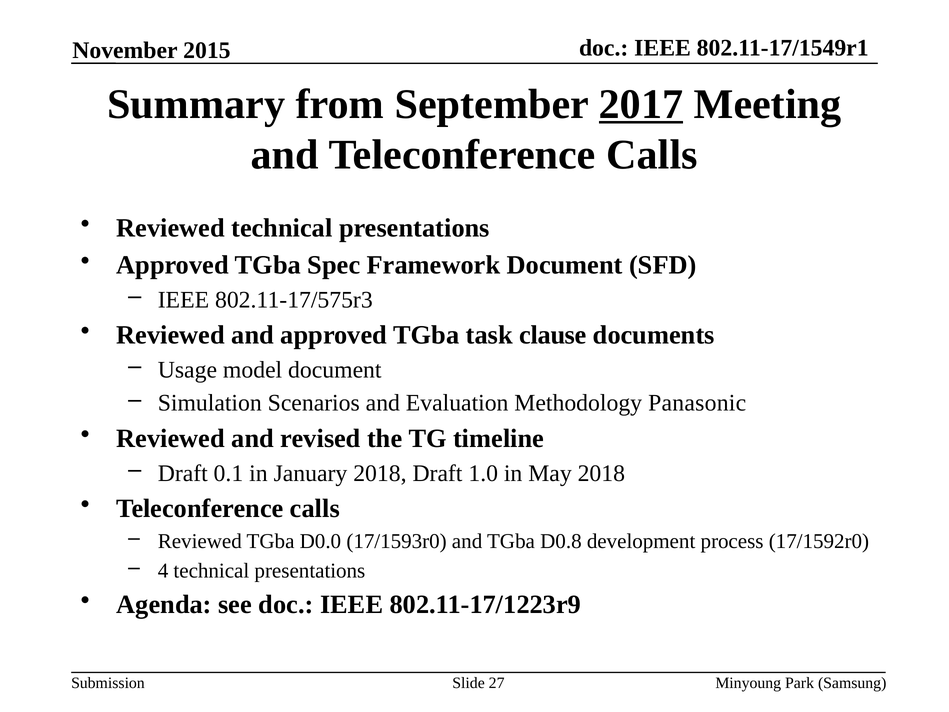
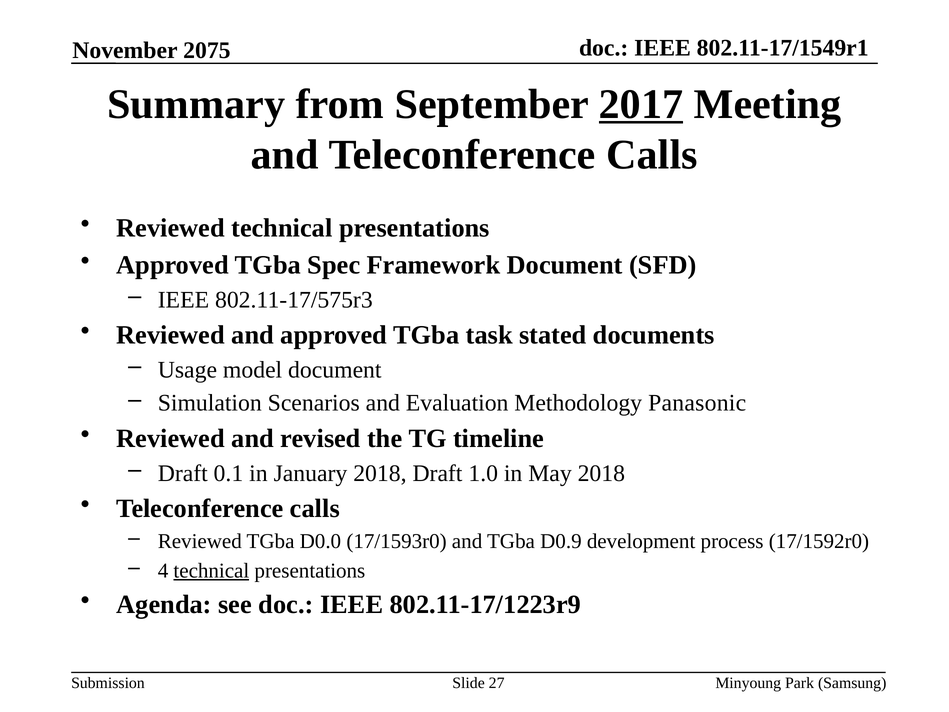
2015: 2015 -> 2075
clause: clause -> stated
D0.8: D0.8 -> D0.9
technical at (211, 570) underline: none -> present
